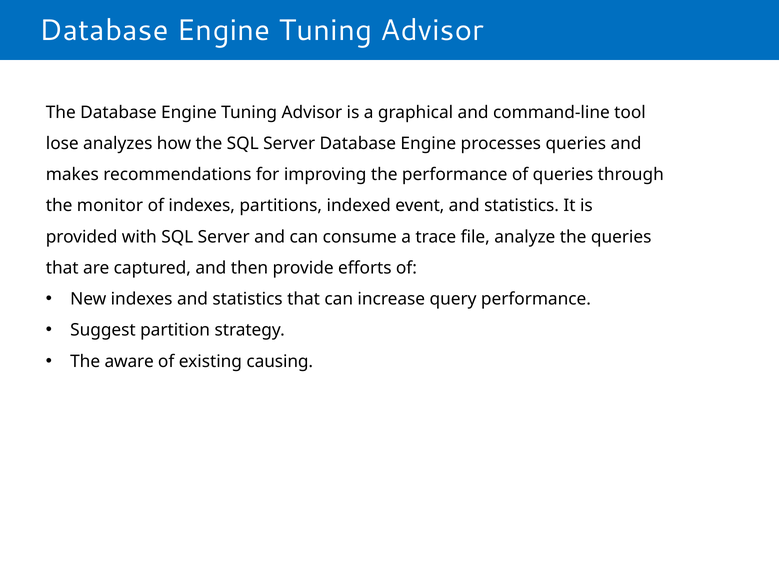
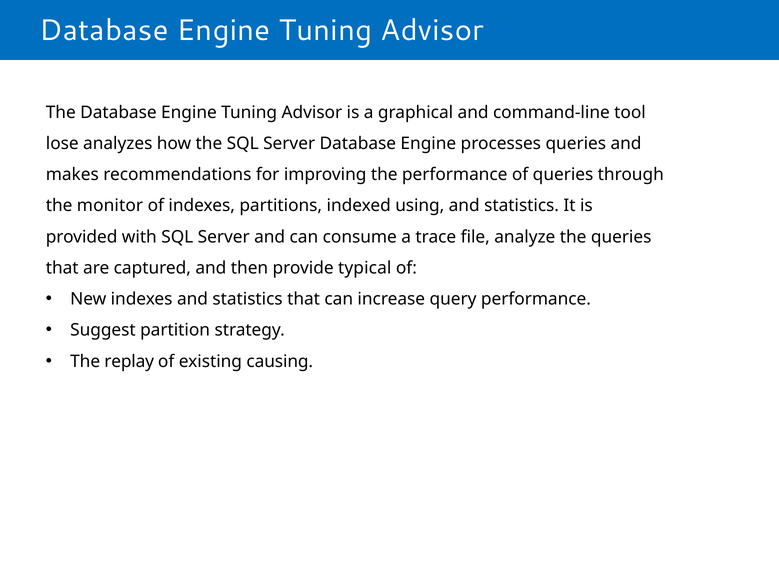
event: event -> using
efforts: efforts -> typical
aware: aware -> replay
